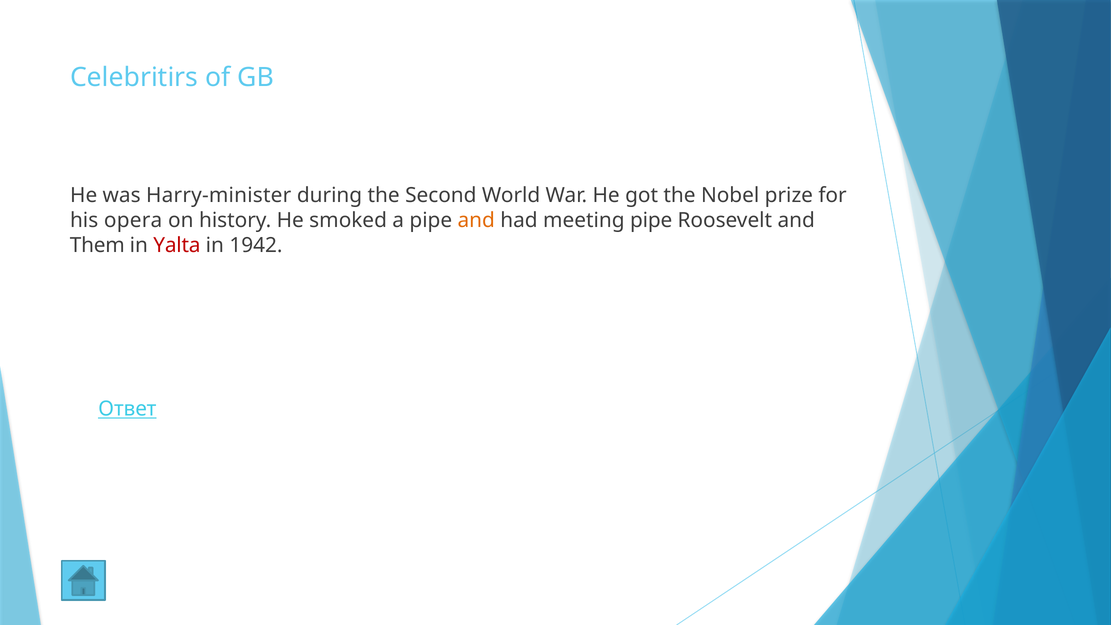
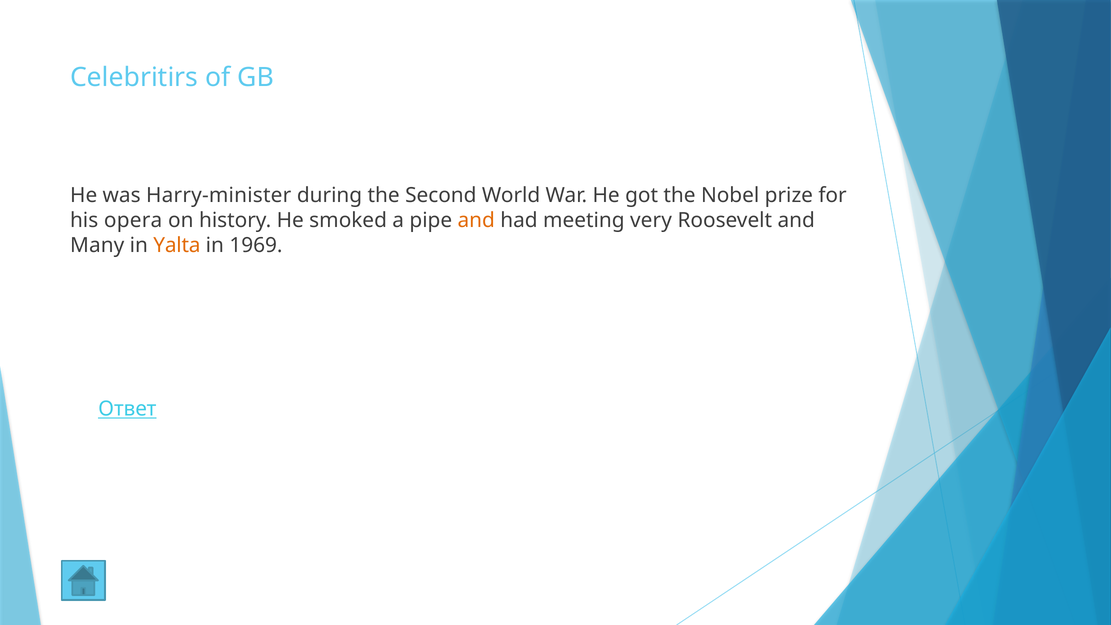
meeting pipe: pipe -> very
Them: Them -> Many
Yalta colour: red -> orange
1942: 1942 -> 1969
